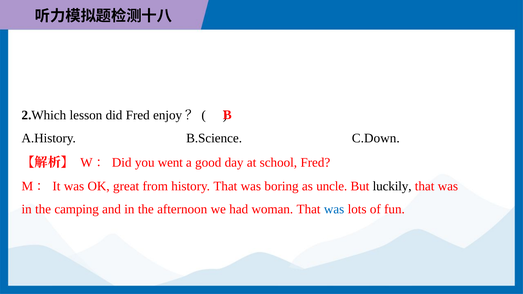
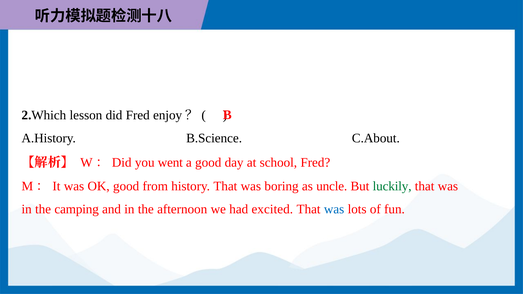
C.Down: C.Down -> C.About
OK great: great -> good
luckily colour: black -> green
woman: woman -> excited
